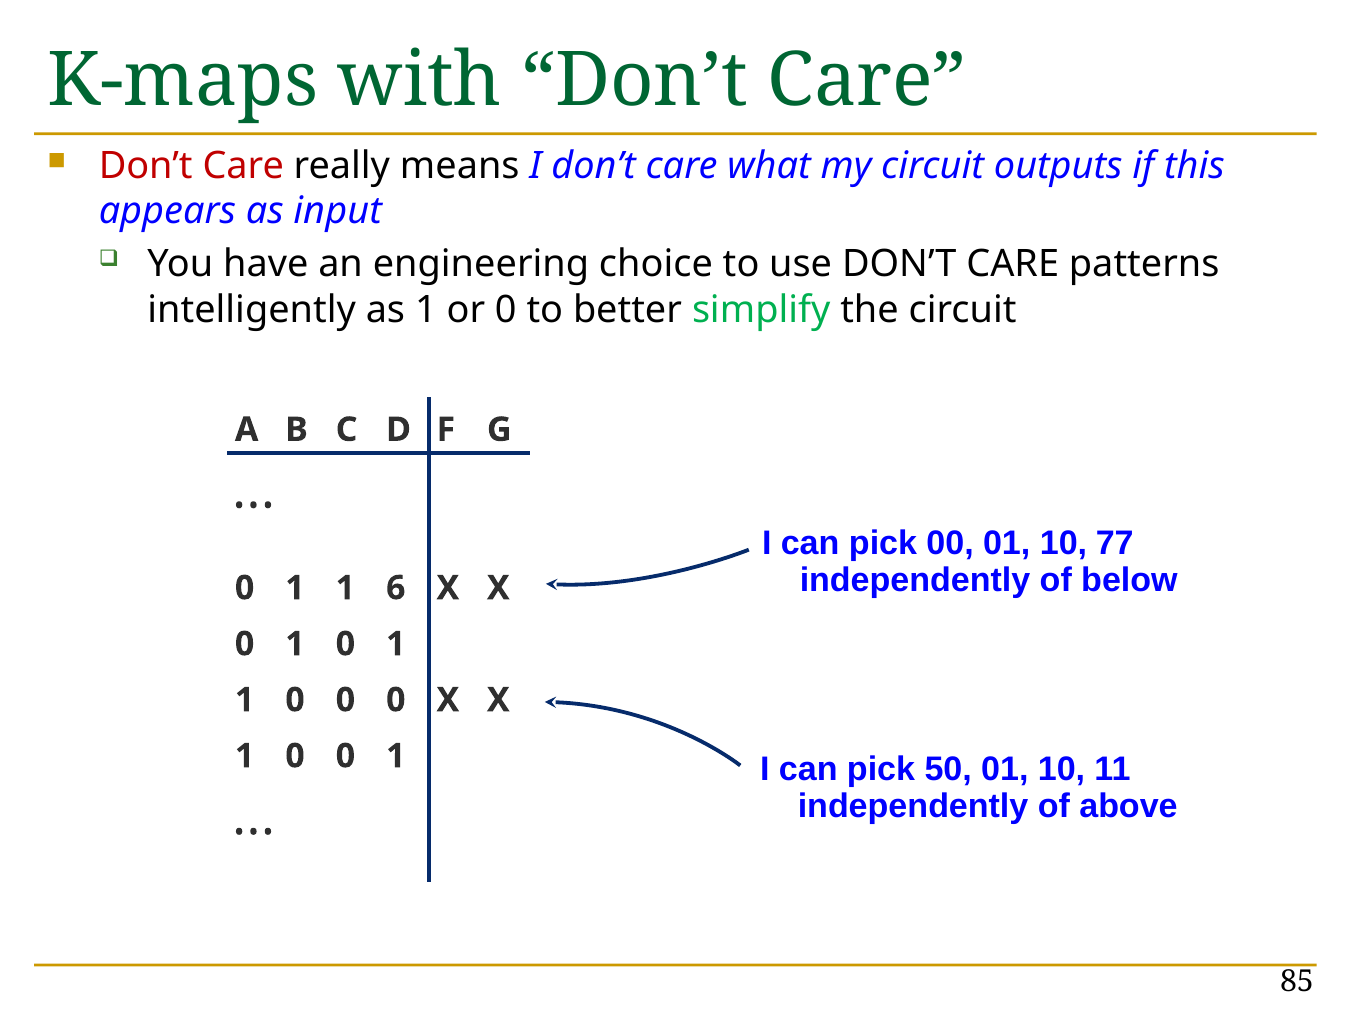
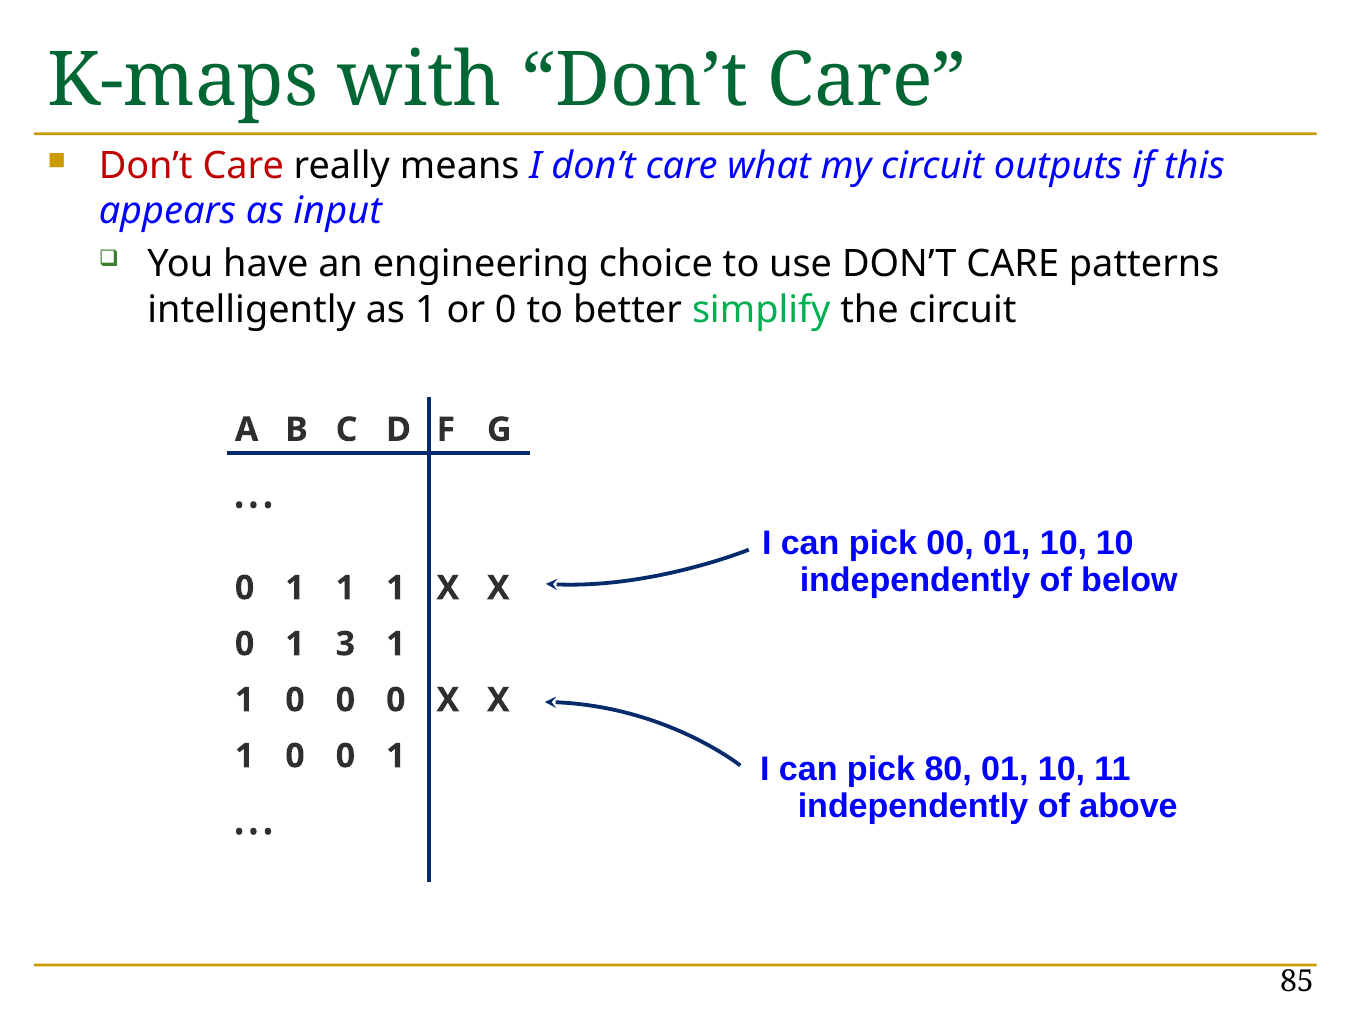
10 77: 77 -> 10
1 1 6: 6 -> 1
0 1 0: 0 -> 3
50: 50 -> 80
